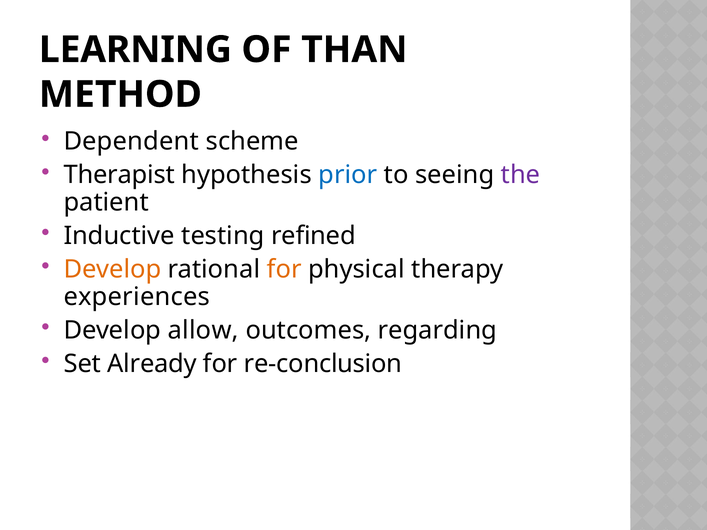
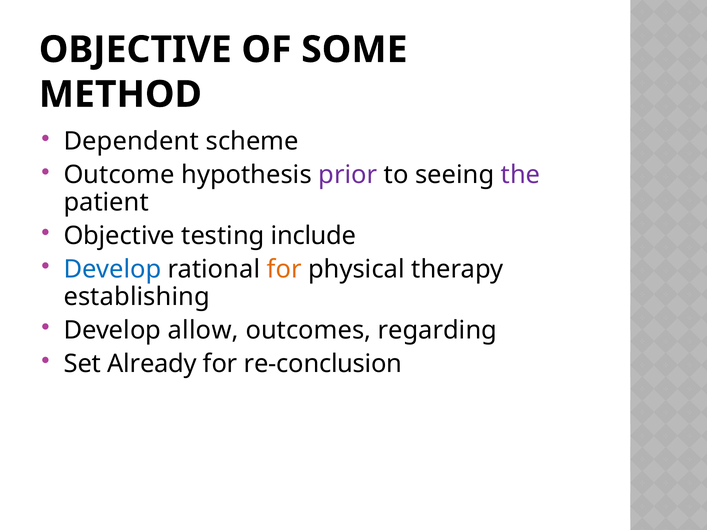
LEARNING at (135, 50): LEARNING -> OBJECTIVE
THAN: THAN -> SOME
Therapist: Therapist -> Outcome
prior colour: blue -> purple
Inductive at (119, 236): Inductive -> Objective
refined: refined -> include
Develop at (112, 269) colour: orange -> blue
experiences: experiences -> establishing
